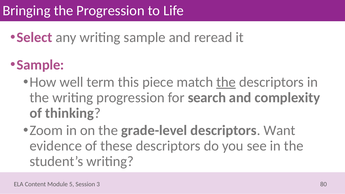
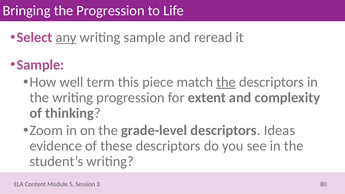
any underline: none -> present
search: search -> extent
Want: Want -> Ideas
